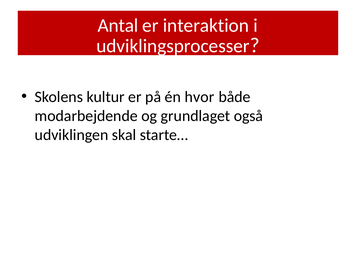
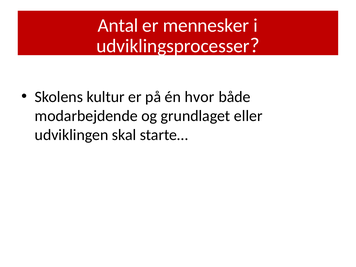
interaktion: interaktion -> mennesker
også: også -> eller
